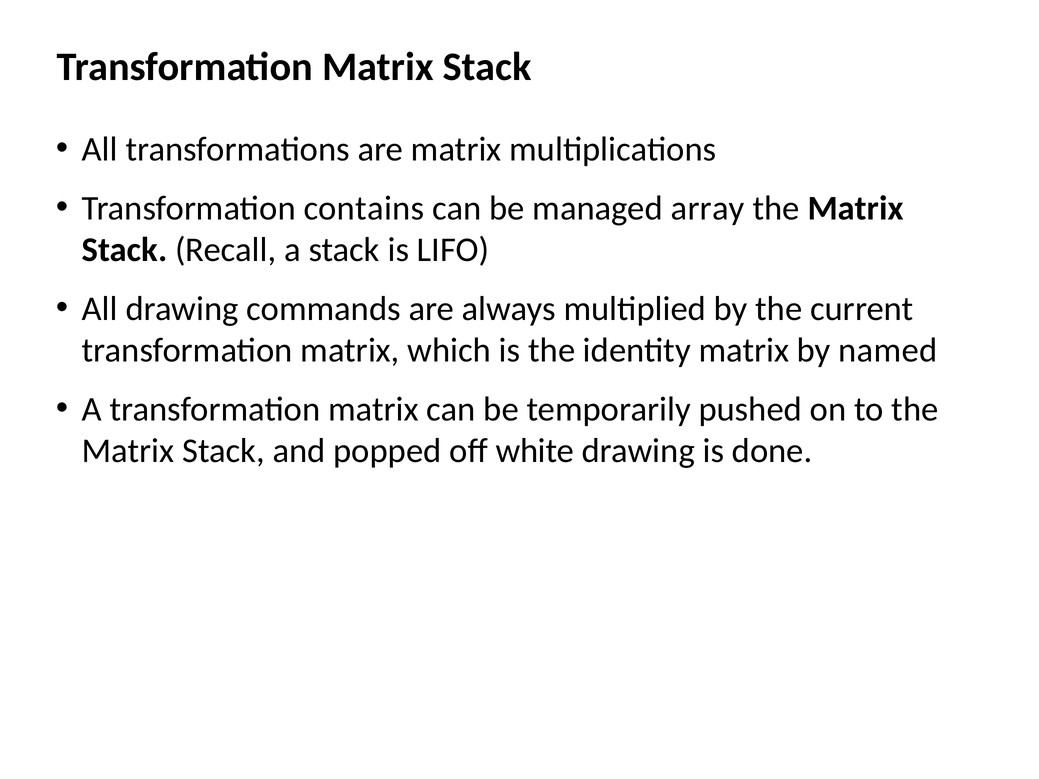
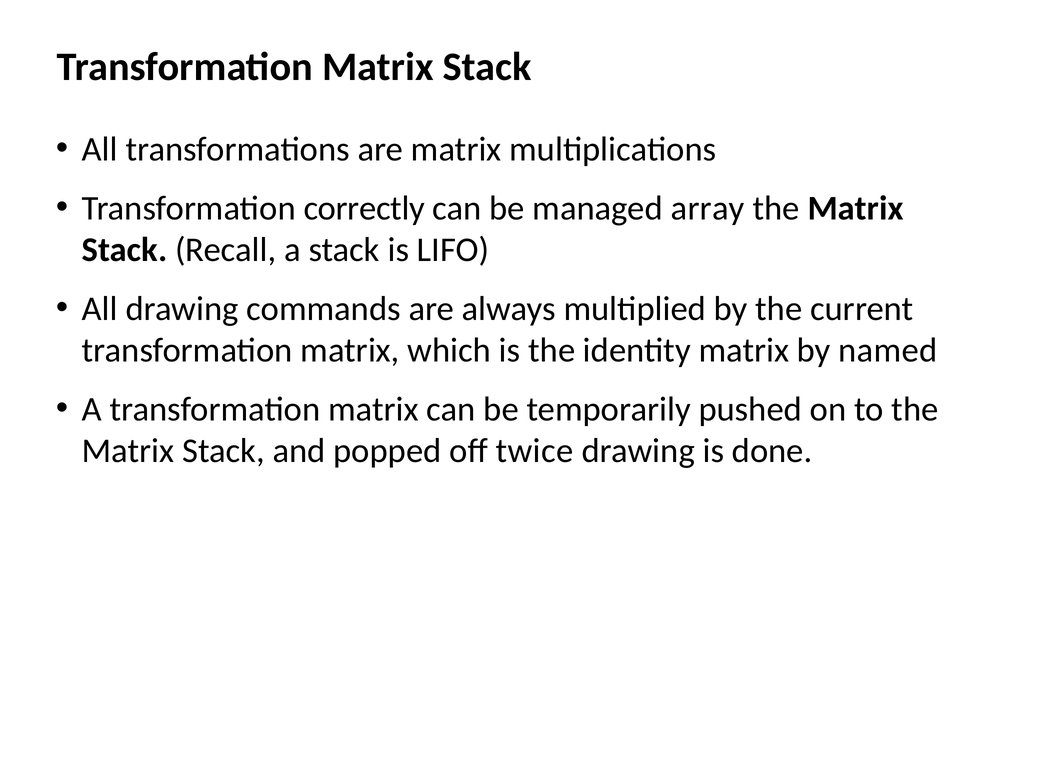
contains: contains -> correctly
white: white -> twice
